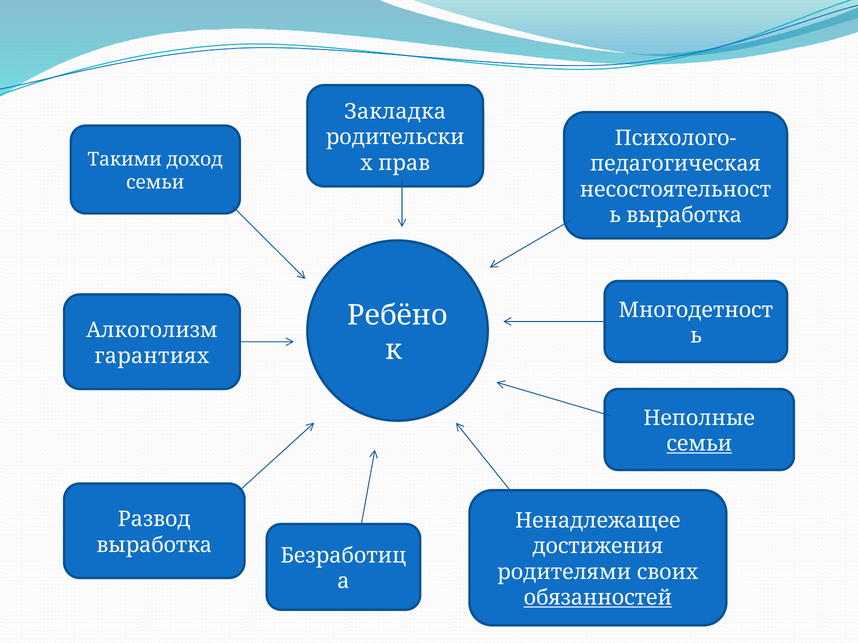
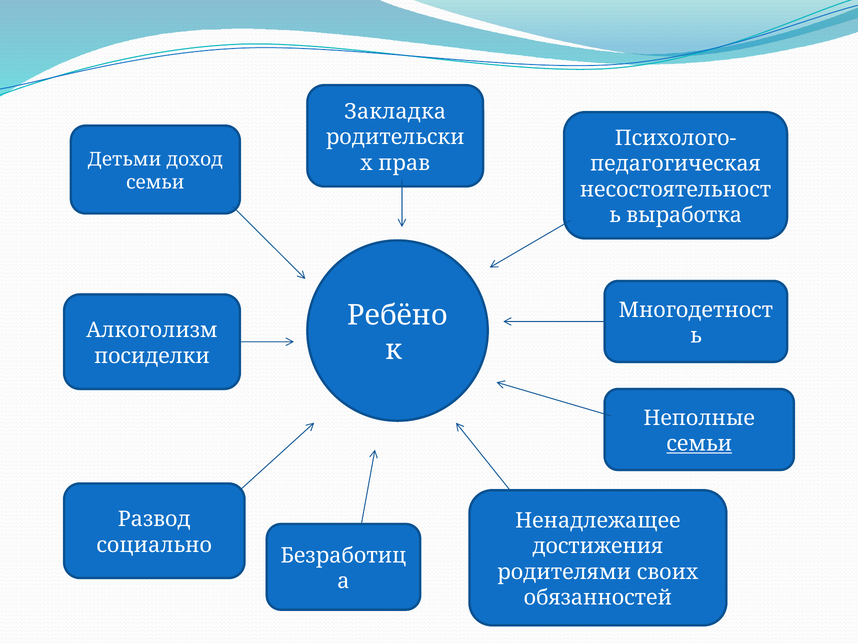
Такими: Такими -> Детьми
гарантиях: гарантиях -> посиделки
выработка at (154, 546): выработка -> социально
обязанностей underline: present -> none
